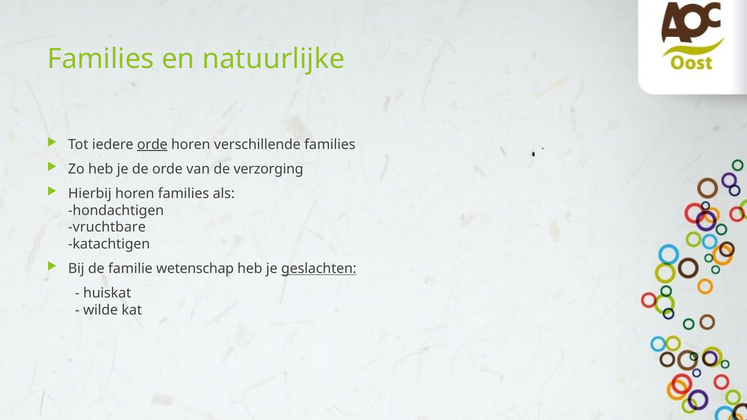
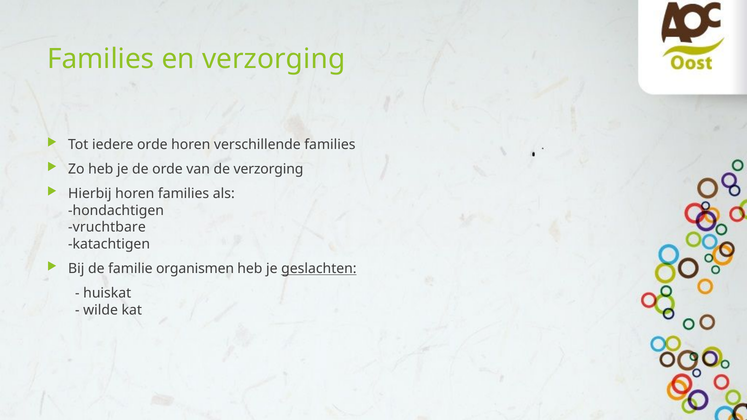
en natuurlijke: natuurlijke -> verzorging
orde at (152, 145) underline: present -> none
wetenschap: wetenschap -> organismen
